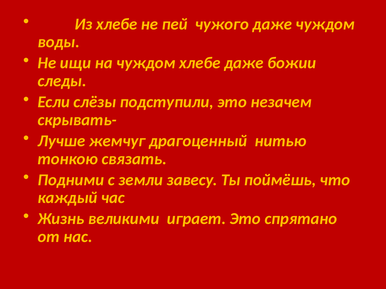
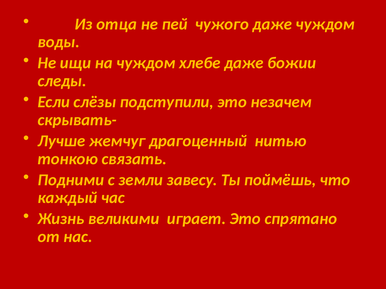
Из хлебе: хлебе -> отца
